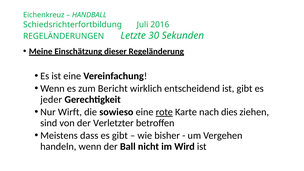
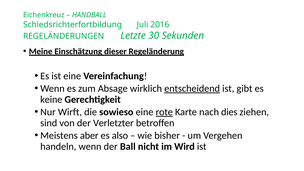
Bericht: Bericht -> Absage
entscheidend underline: none -> present
jeder: jeder -> keine
dass: dass -> aber
es gibt: gibt -> also
